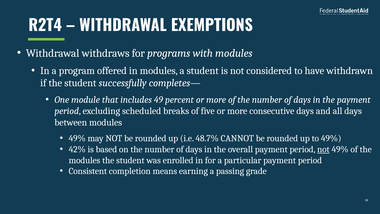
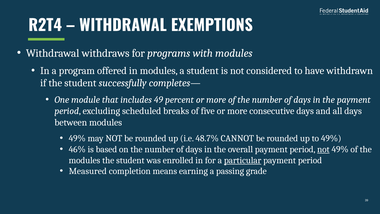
42%: 42% -> 46%
particular underline: none -> present
Consistent: Consistent -> Measured
